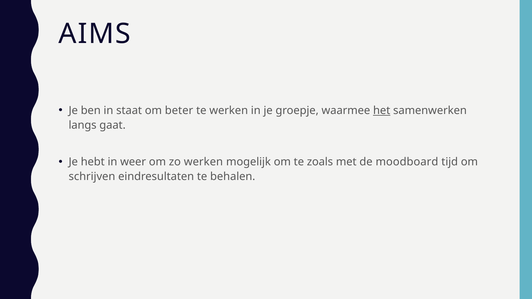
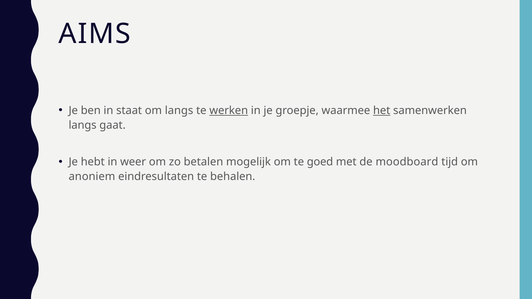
om beter: beter -> langs
werken at (229, 110) underline: none -> present
zo werken: werken -> betalen
zoals: zoals -> goed
schrijven: schrijven -> anoniem
